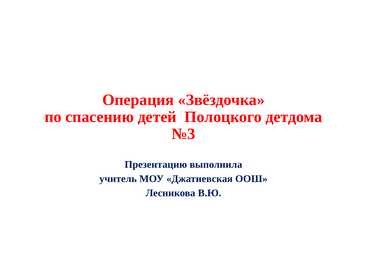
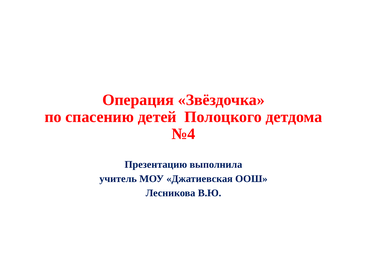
№3: №3 -> №4
